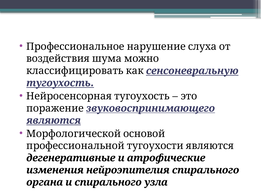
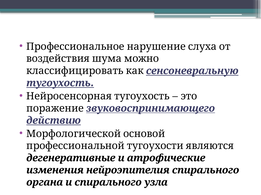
являются: являются -> действию
